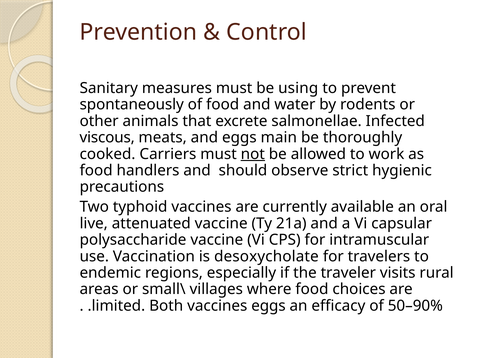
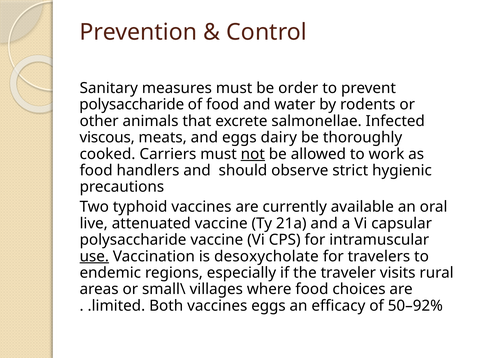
using: using -> order
spontaneously at (132, 105): spontaneously -> polysaccharide
main: main -> dairy
use underline: none -> present
50–90%: 50–90% -> 50–92%
